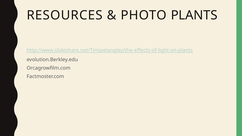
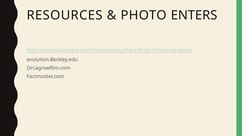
PLANTS: PLANTS -> ENTERS
